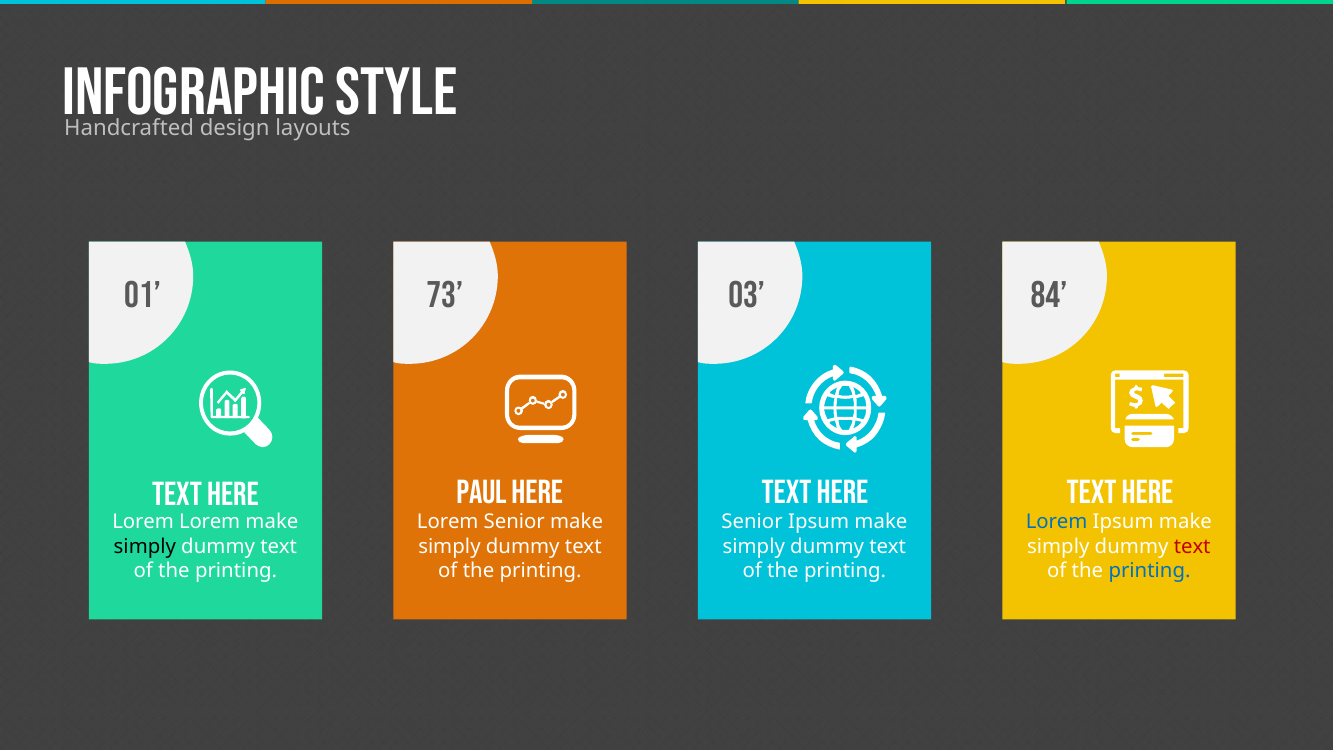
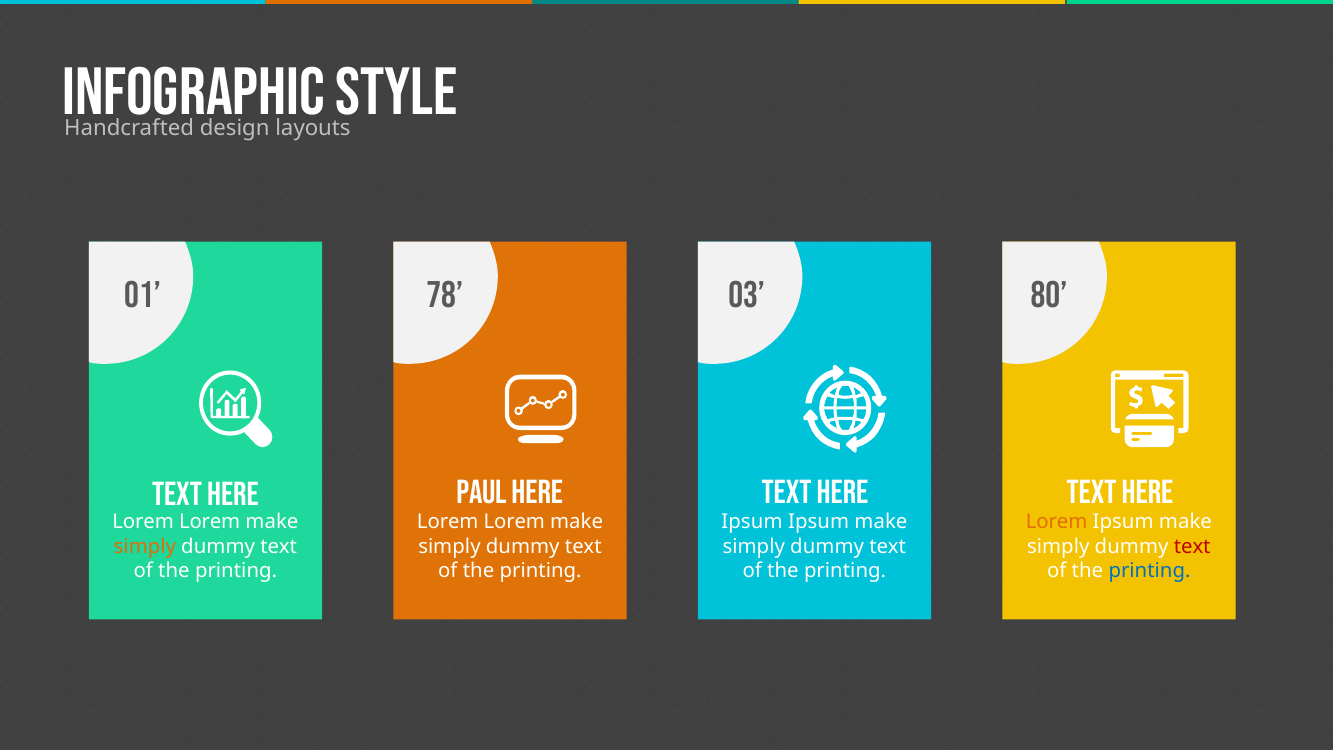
73: 73 -> 78
84: 84 -> 80
Senior at (514, 522): Senior -> Lorem
Senior at (752, 522): Senior -> Ipsum
Lorem at (1057, 522) colour: blue -> orange
simply at (145, 547) colour: black -> orange
